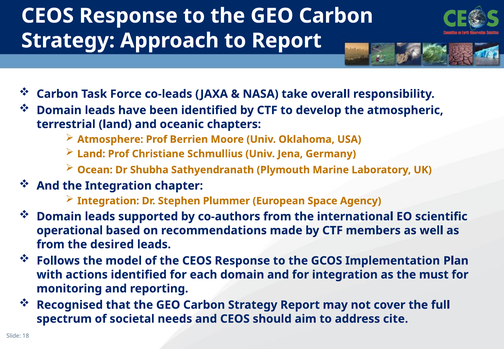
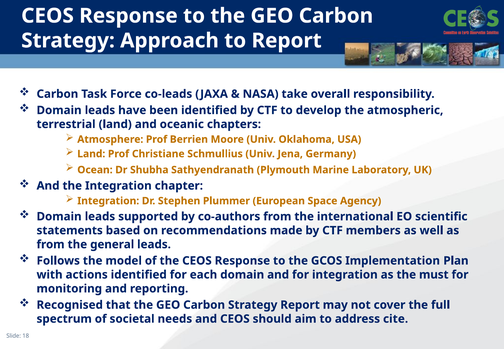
operational: operational -> statements
desired: desired -> general
